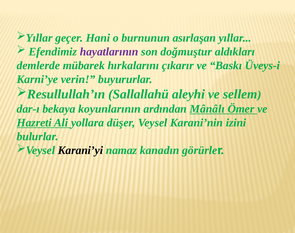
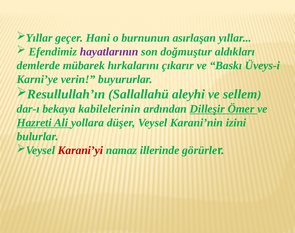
koyunlarının: koyunlarının -> kabilelerinin
Mânâlı: Mânâlı -> Dilleşir
Karani’yi colour: black -> red
kanadın: kanadın -> illerinde
